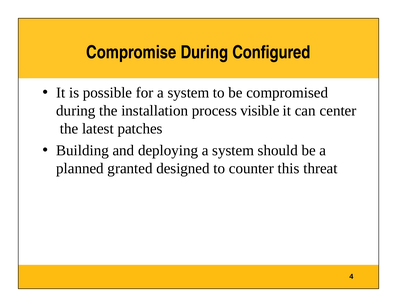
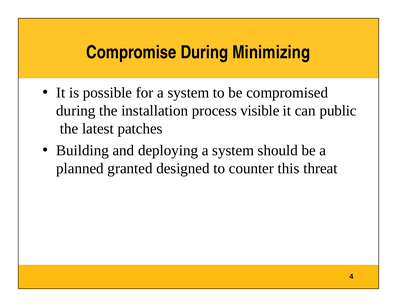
Configured: Configured -> Minimizing
center: center -> public
